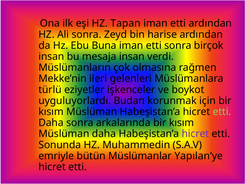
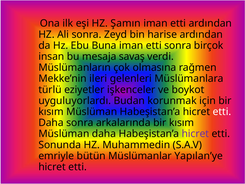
Tapan: Tapan -> Şamın
mesaja insan: insan -> savaş
etti at (222, 112) colour: light green -> white
